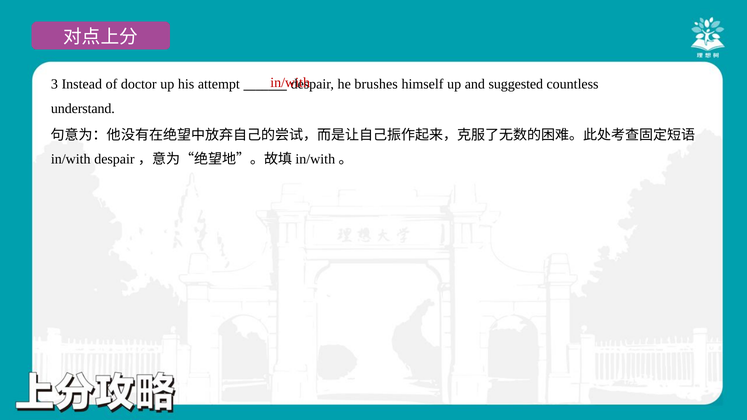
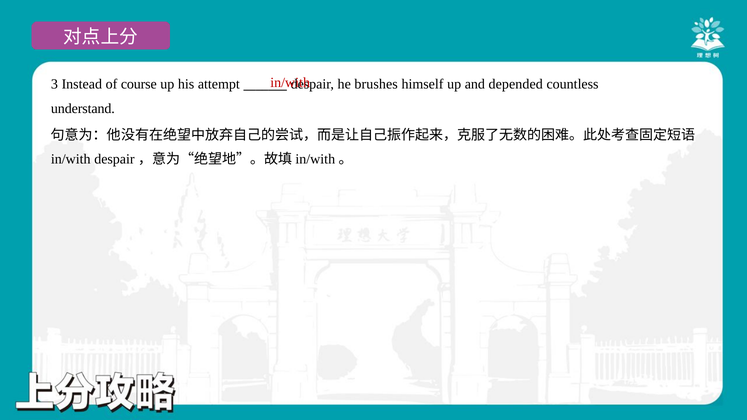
doctor: doctor -> course
suggested: suggested -> depended
